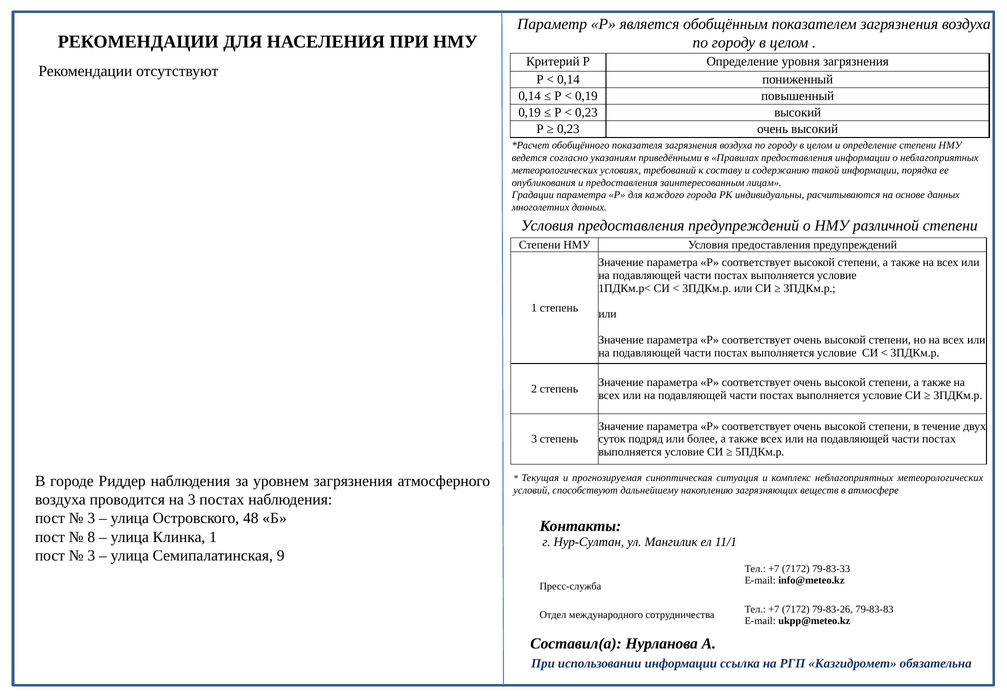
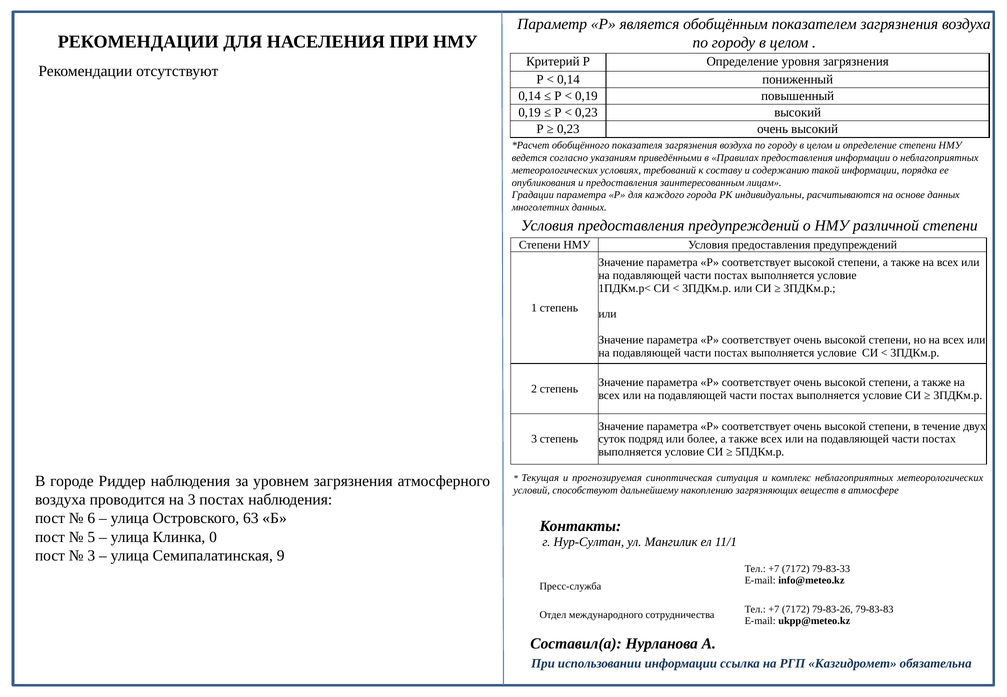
3 at (91, 518): 3 -> 6
48: 48 -> 63
8: 8 -> 5
Клинка 1: 1 -> 0
